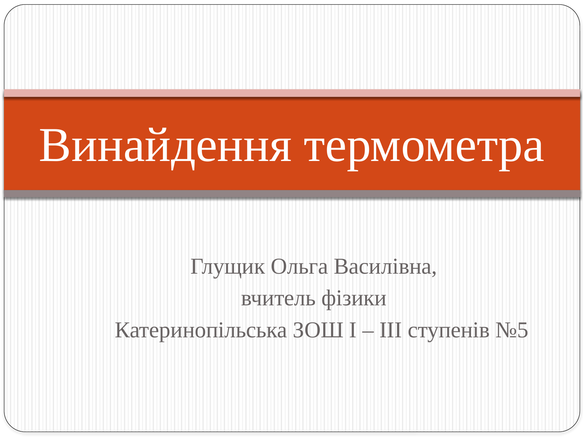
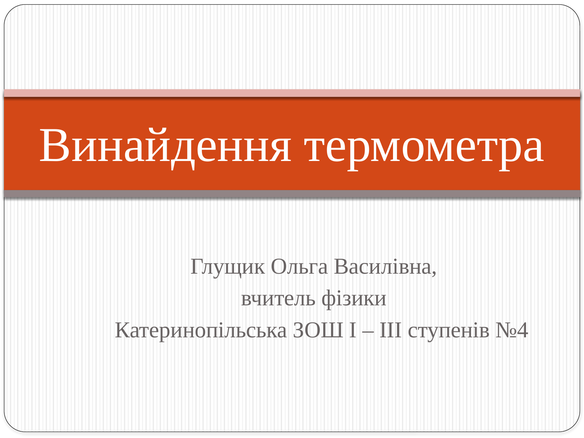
№5: №5 -> №4
